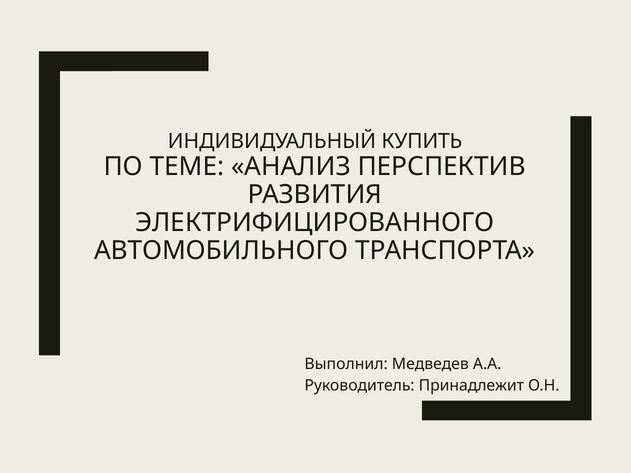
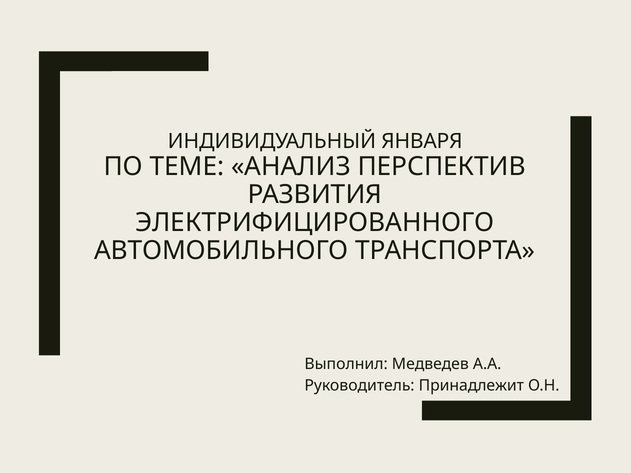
КУПИТЬ: КУПИТЬ -> ЯНВАРЯ
